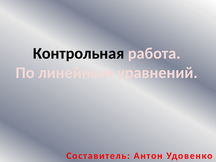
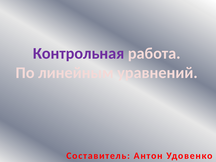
Контрольная colour: black -> purple
